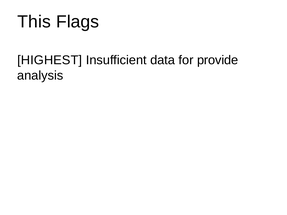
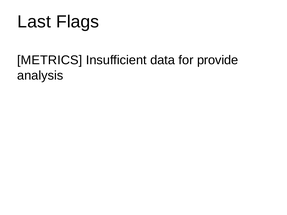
This: This -> Last
HIGHEST: HIGHEST -> METRICS
